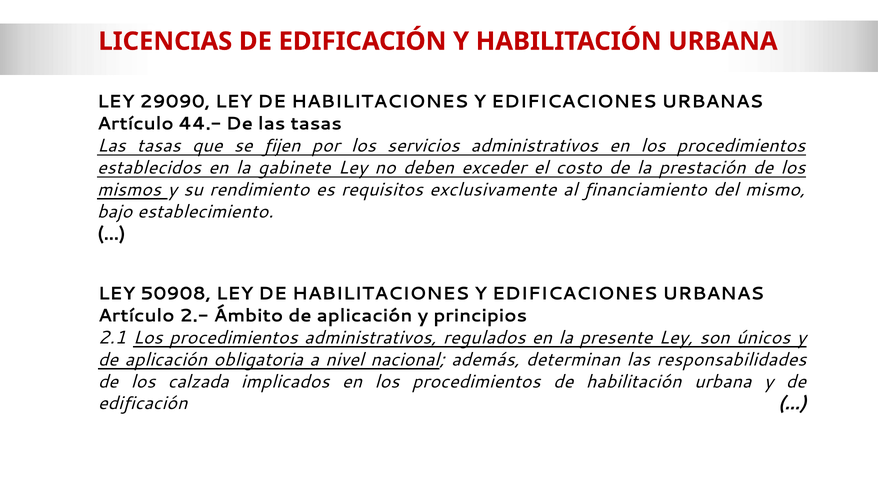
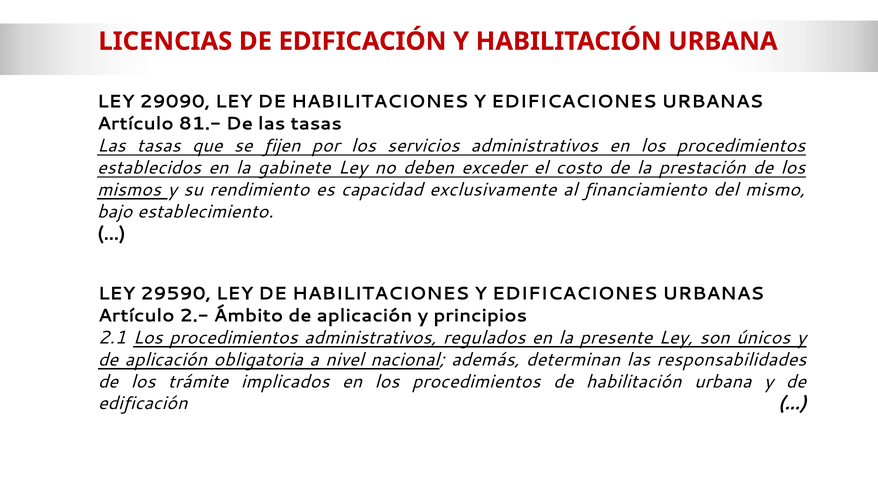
44.-: 44.- -> 81.-
requisitos: requisitos -> capacidad
50908: 50908 -> 29590
calzada: calzada -> trámite
